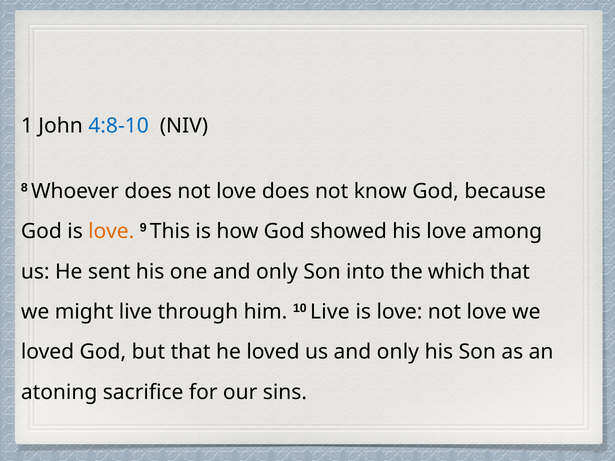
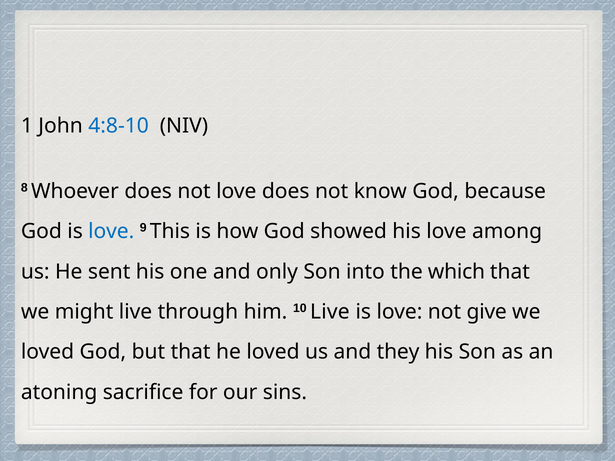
love at (111, 231) colour: orange -> blue
love not love: love -> give
us and only: only -> they
